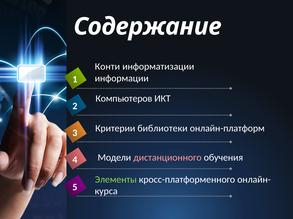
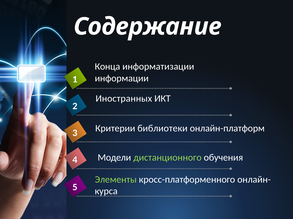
Конти: Конти -> Конца
Компьютеров: Компьютеров -> Иностранных
дистанционного colour: pink -> light green
